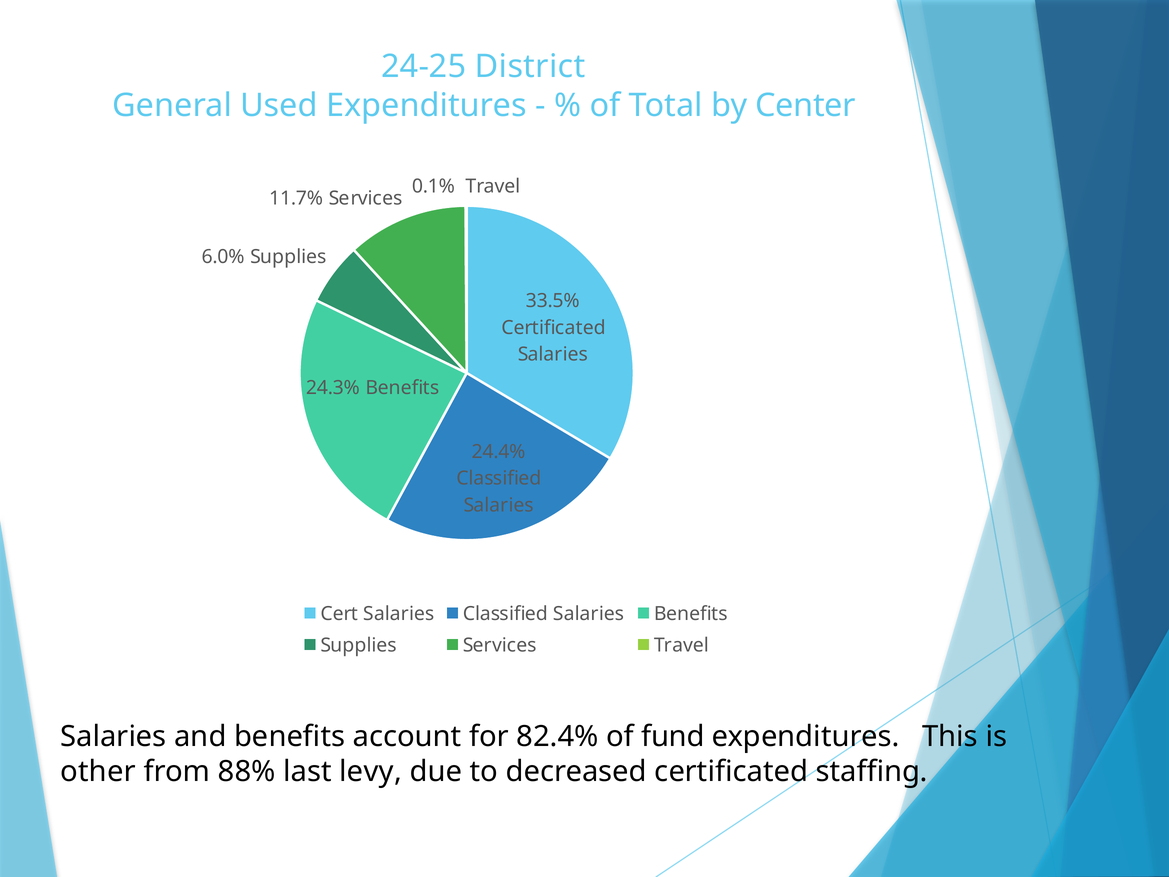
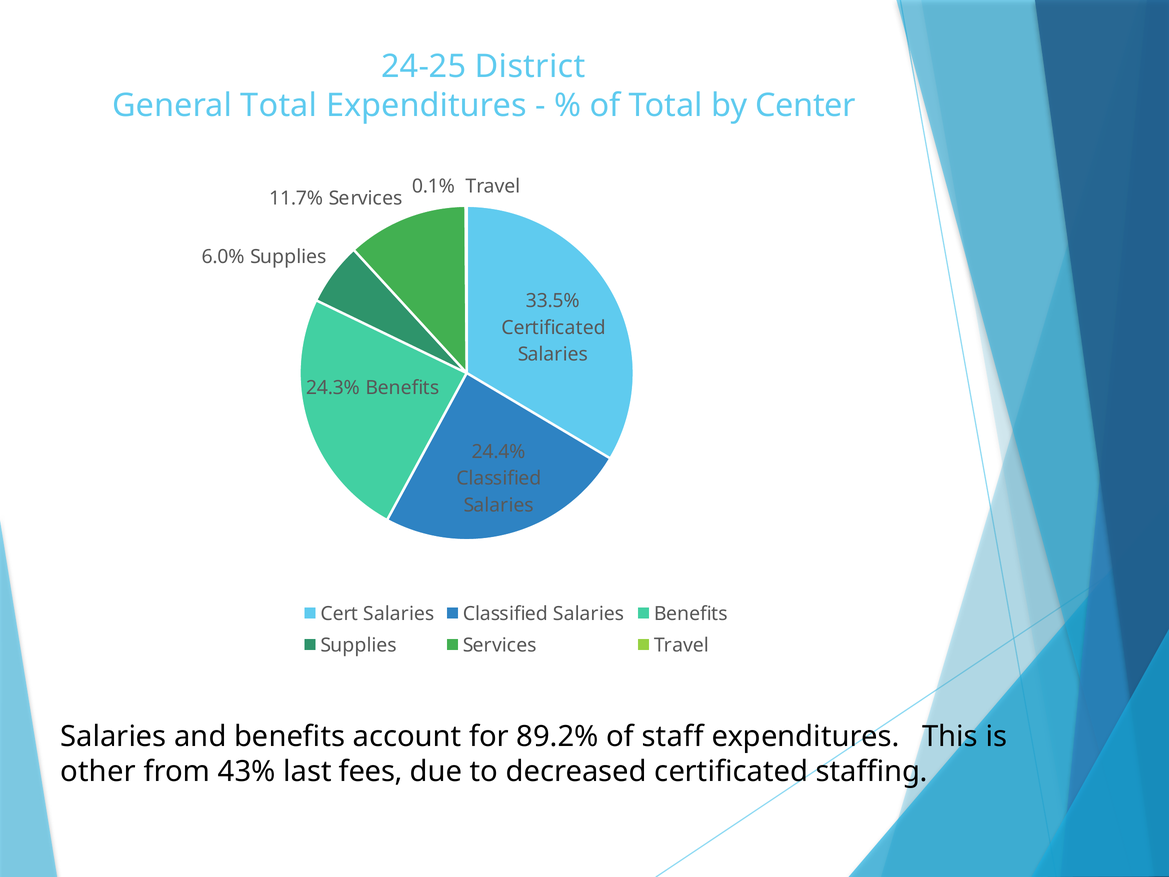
General Used: Used -> Total
82.4%: 82.4% -> 89.2%
fund: fund -> staff
88%: 88% -> 43%
levy: levy -> fees
